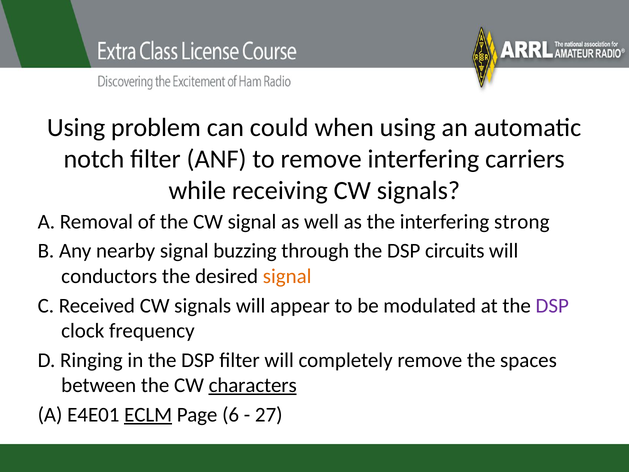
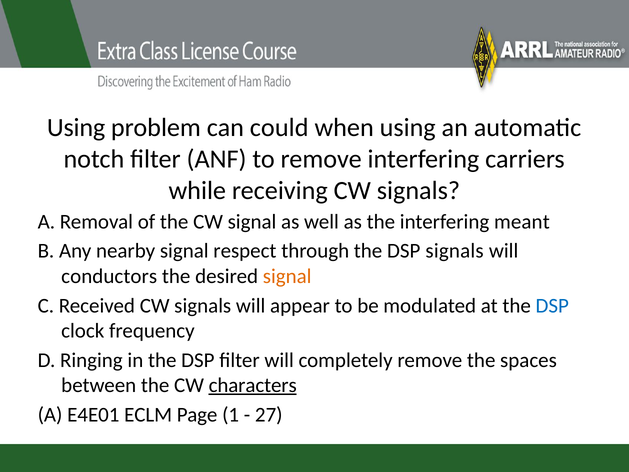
strong: strong -> meant
buzzing: buzzing -> respect
DSP circuits: circuits -> signals
DSP at (552, 305) colour: purple -> blue
ECLM underline: present -> none
6: 6 -> 1
